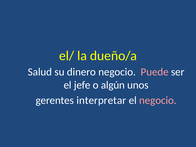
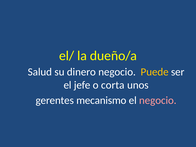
Puede colour: pink -> yellow
algún: algún -> corta
interpretar: interpretar -> mecanismo
